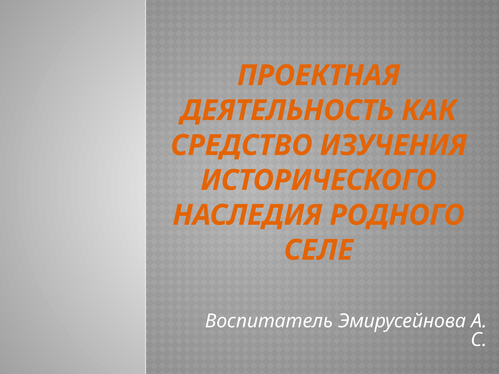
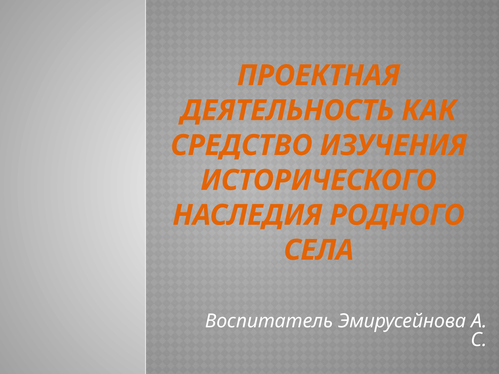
СЕЛЕ: СЕЛЕ -> СЕЛА
